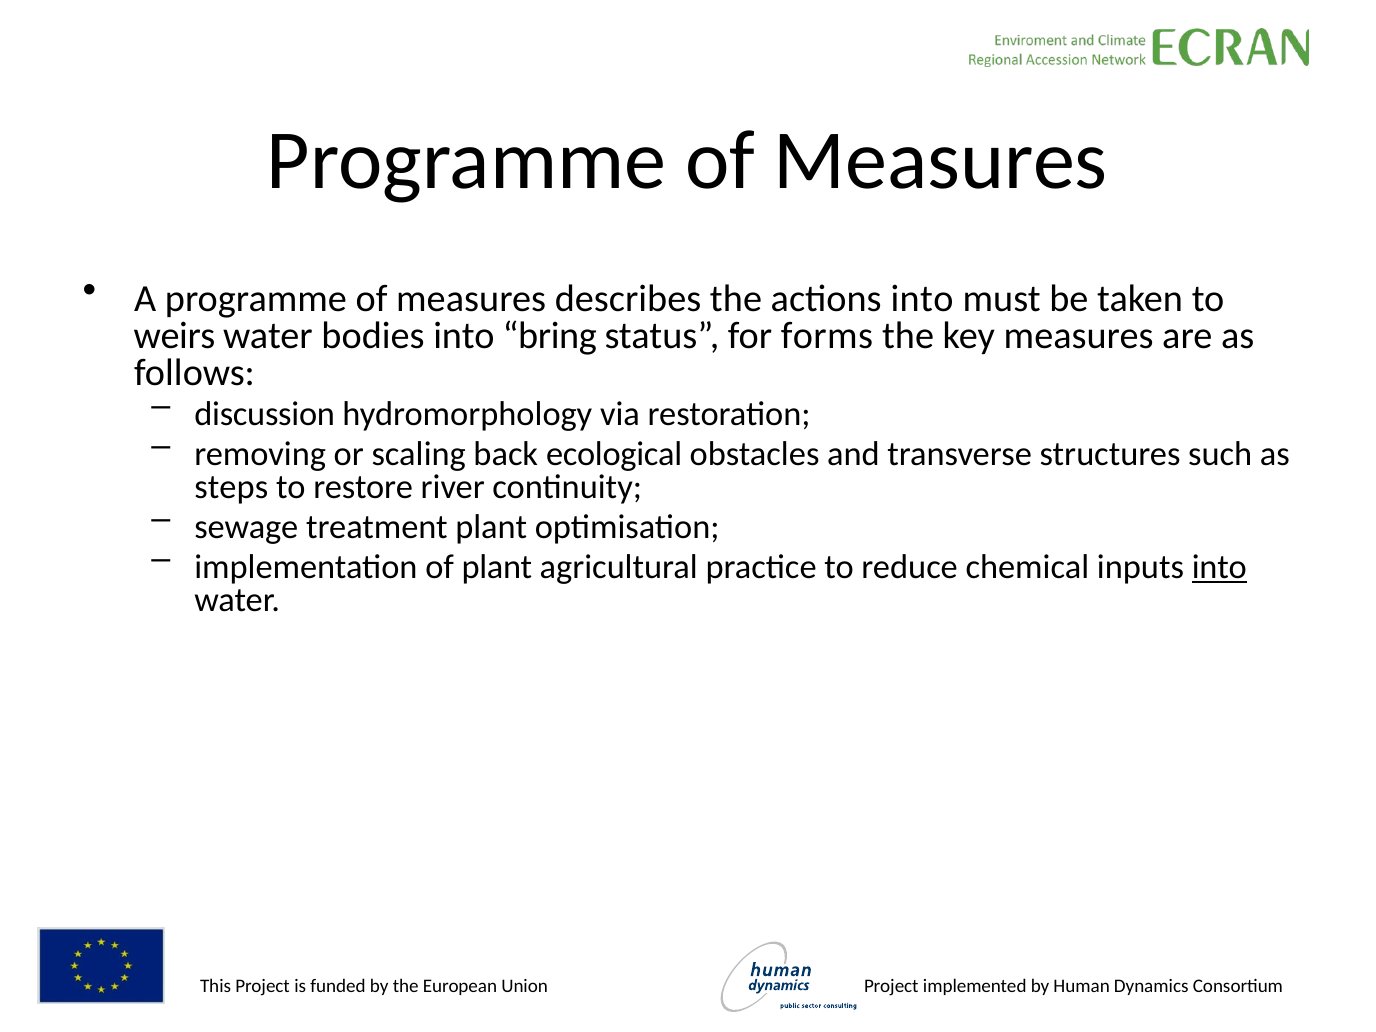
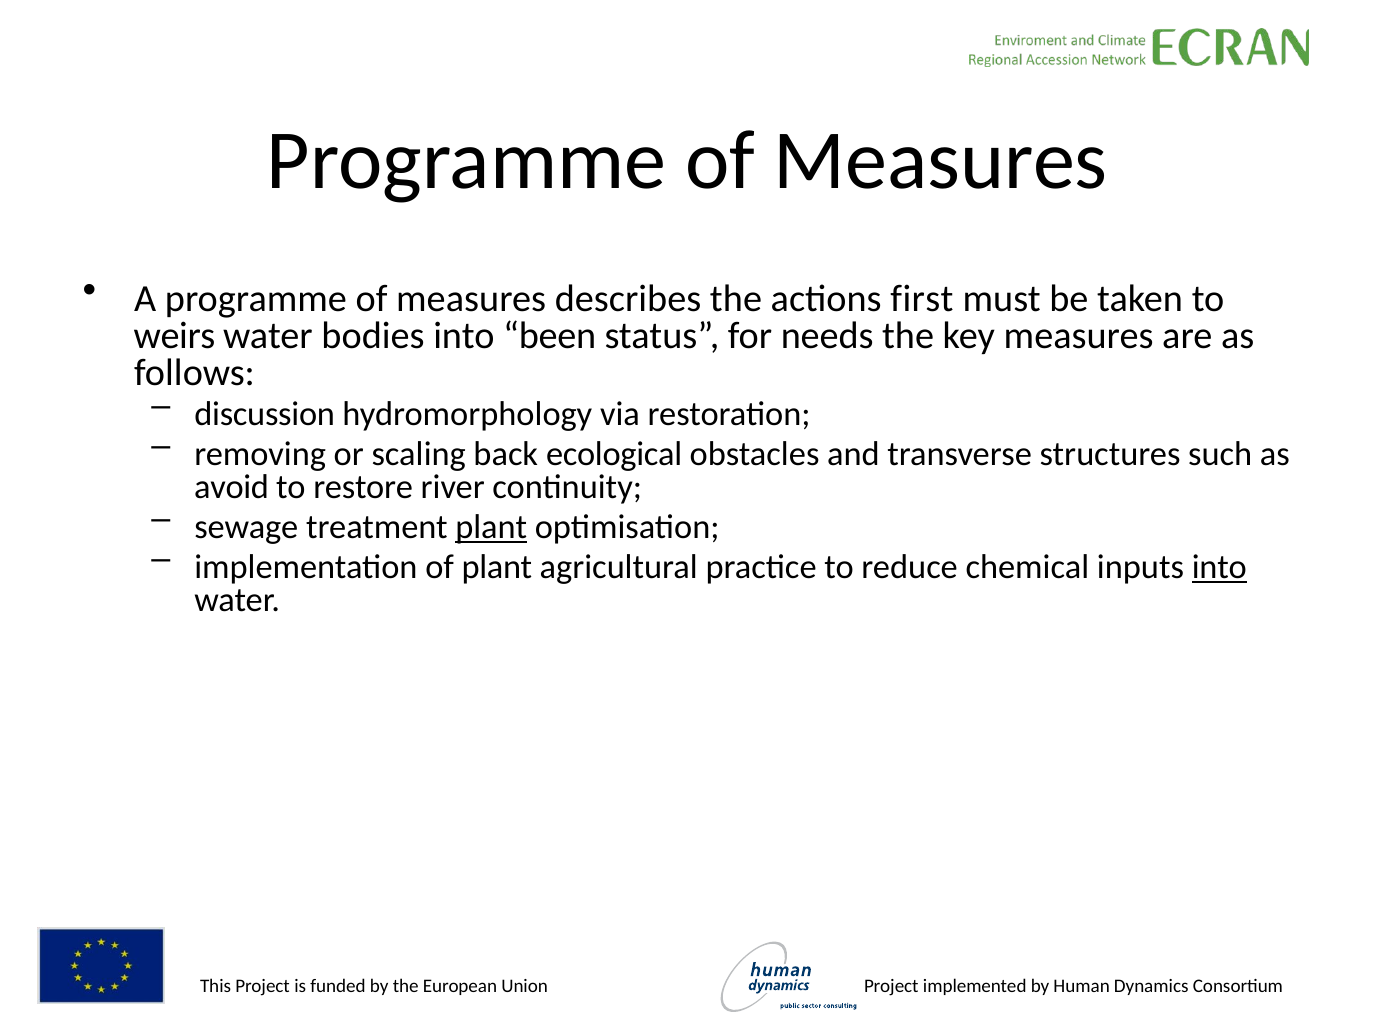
actions into: into -> first
bring: bring -> been
forms: forms -> needs
steps: steps -> avoid
plant at (491, 527) underline: none -> present
